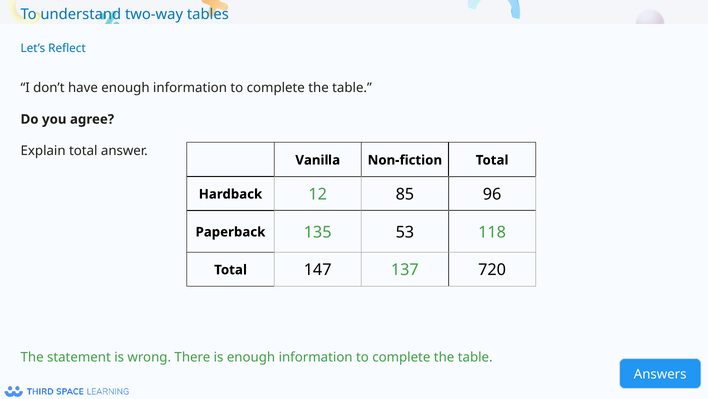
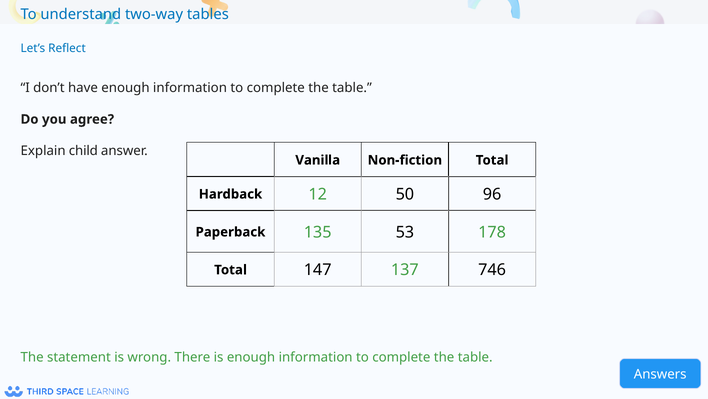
Explain total: total -> child
85: 85 -> 50
118: 118 -> 178
720: 720 -> 746
